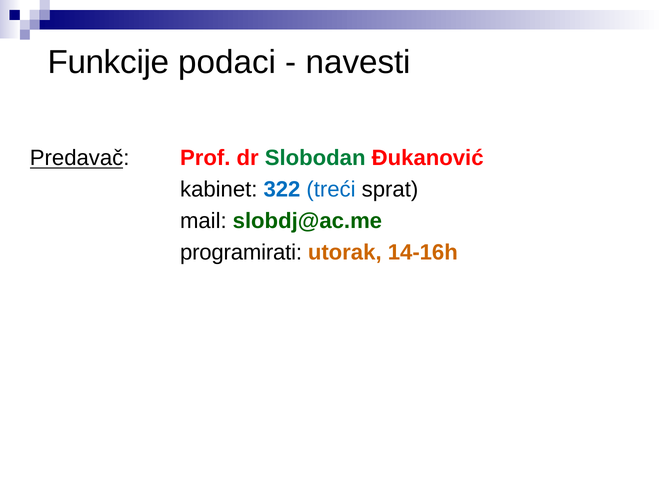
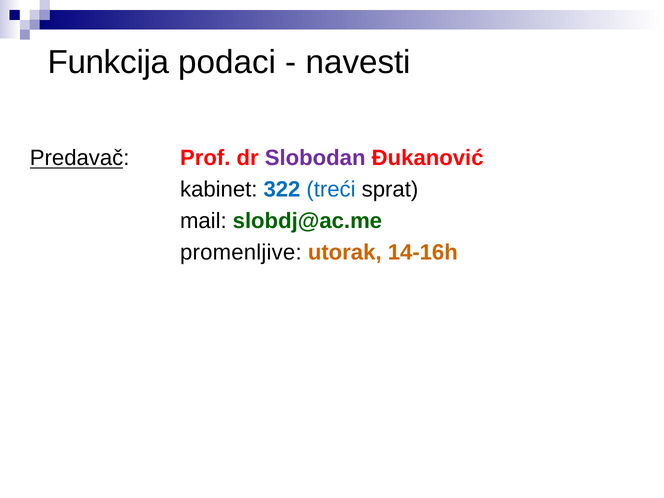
Funkcije: Funkcije -> Funkcija
Slobodan colour: green -> purple
programirati: programirati -> promenljive
